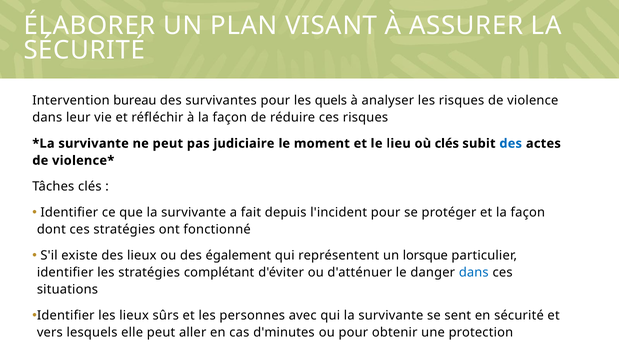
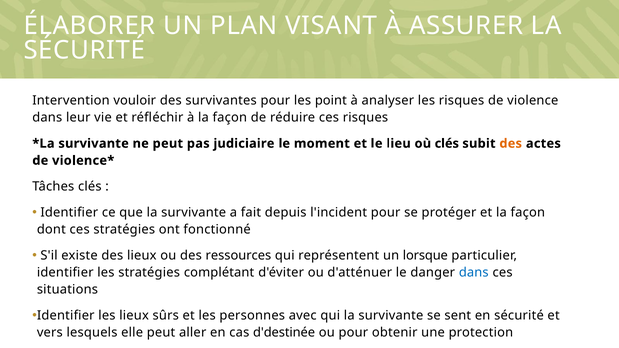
bureau: bureau -> vouloir
quels: quels -> point
des at (511, 144) colour: blue -> orange
également: également -> ressources
d'minutes: d'minutes -> d'destinée
